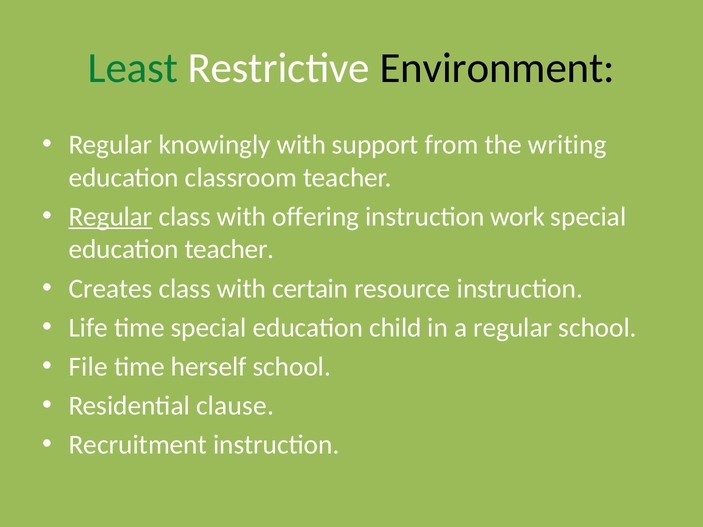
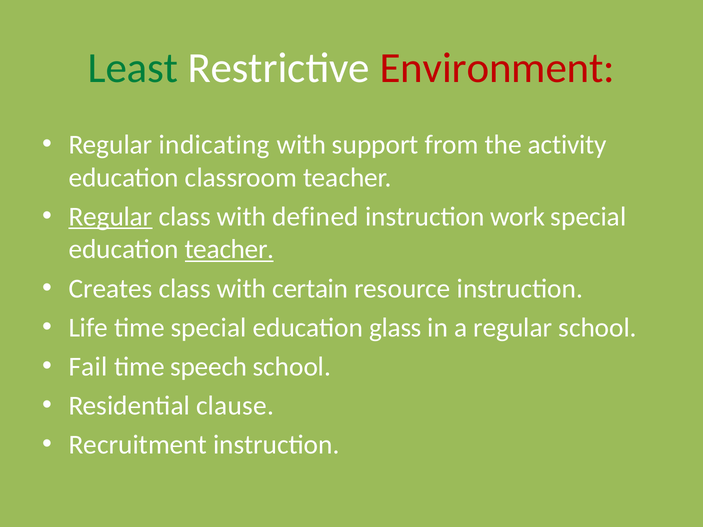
Environment colour: black -> red
knowingly: knowingly -> indicating
writing: writing -> activity
offering: offering -> defined
teacher at (229, 250) underline: none -> present
child: child -> glass
File: File -> Fail
herself: herself -> speech
